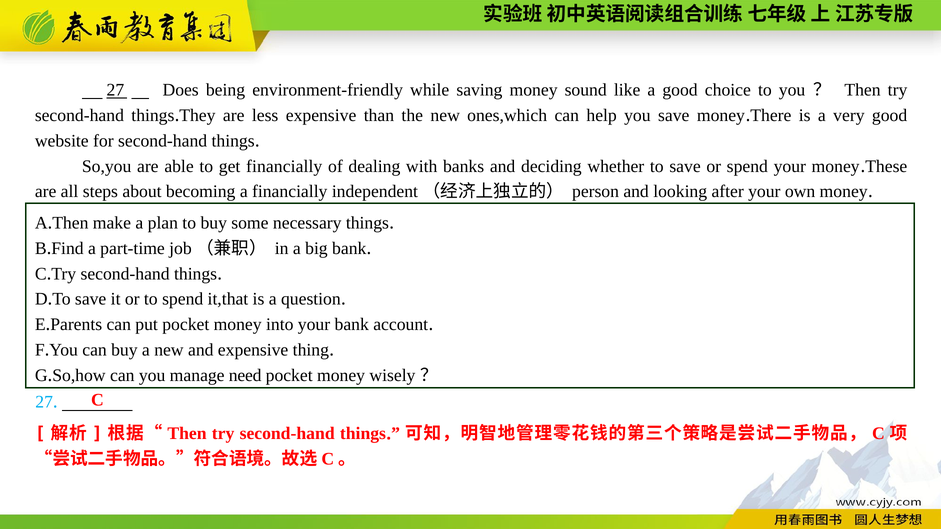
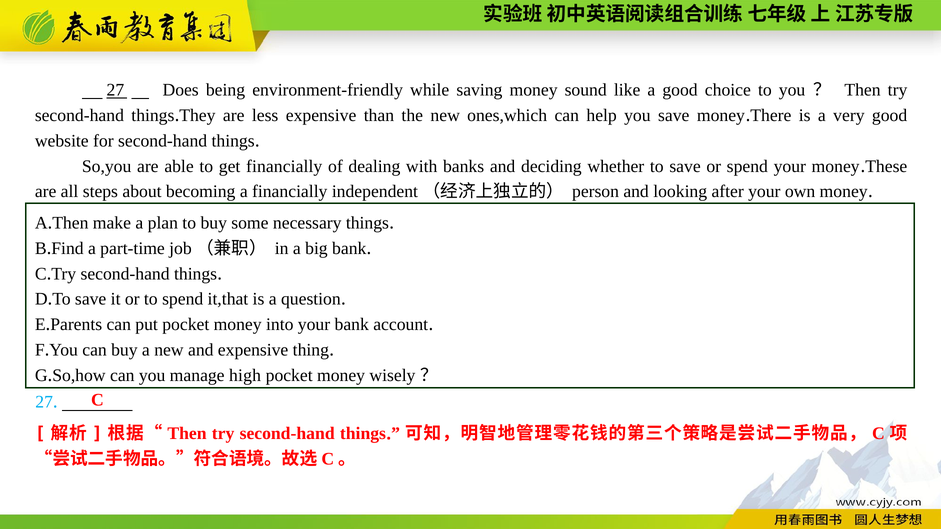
need: need -> high
